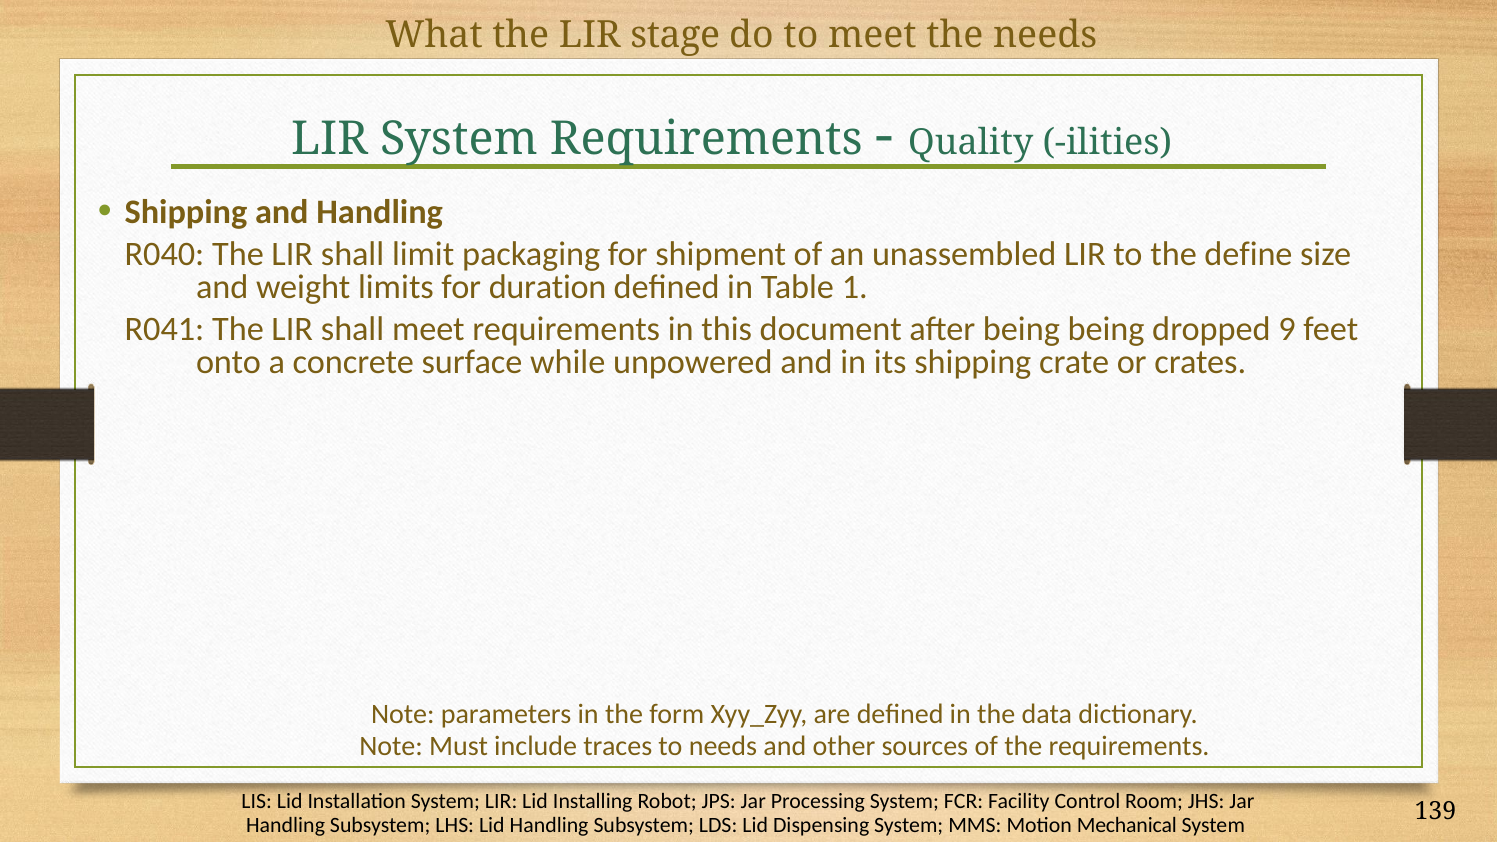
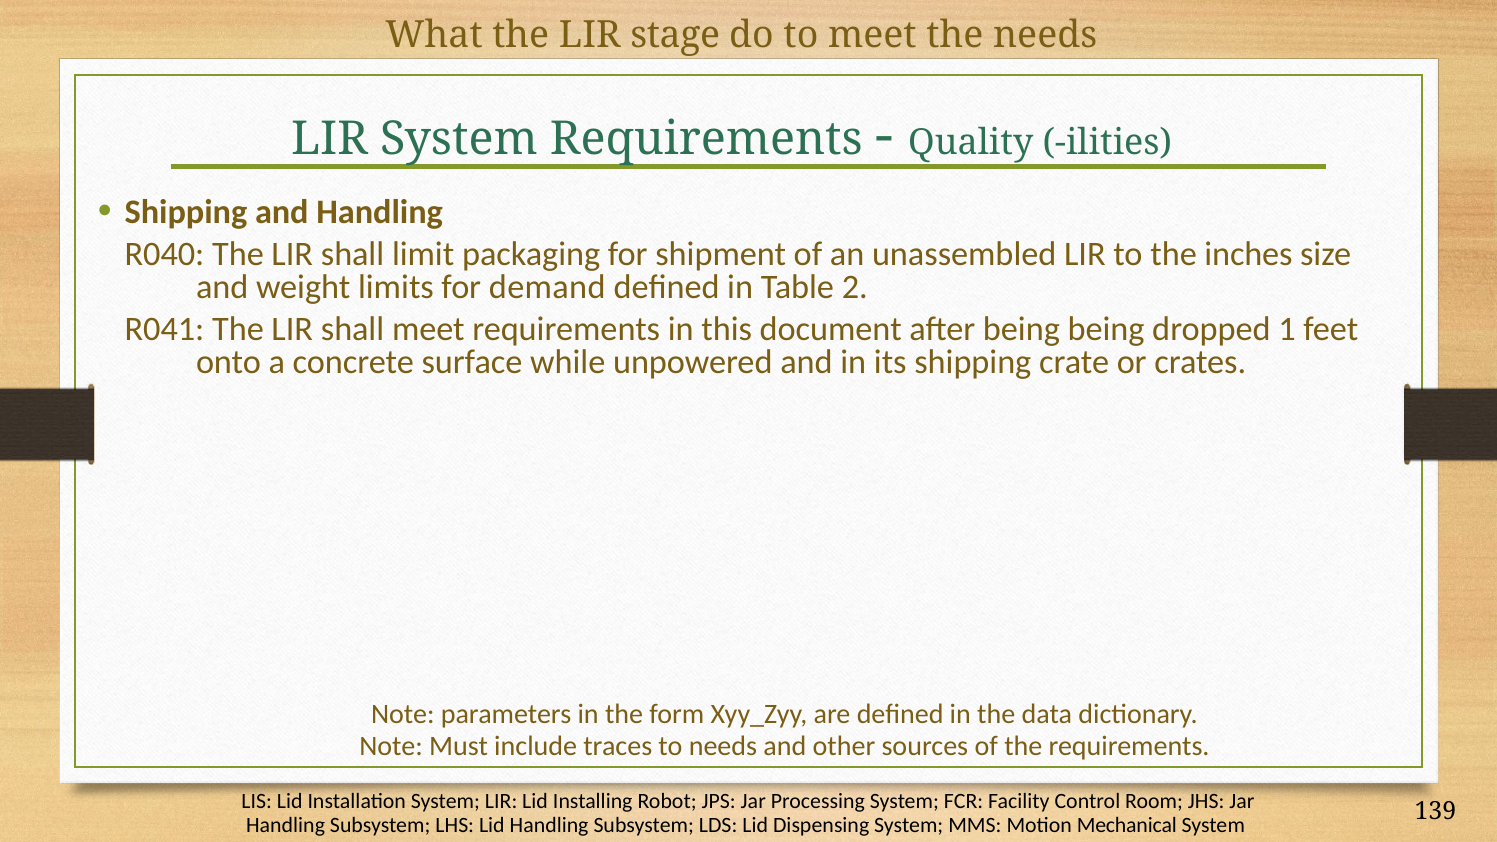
define: define -> inches
duration: duration -> demand
1: 1 -> 2
9: 9 -> 1
